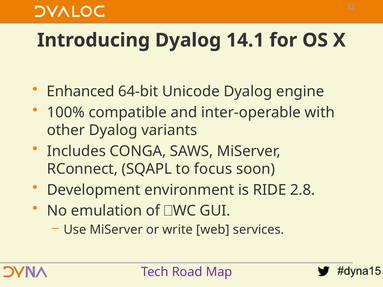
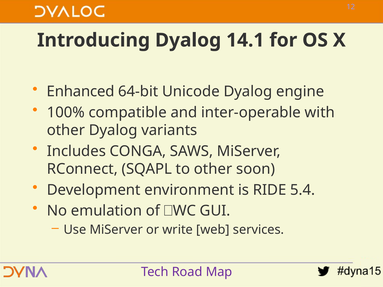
to focus: focus -> other
2.8: 2.8 -> 5.4
